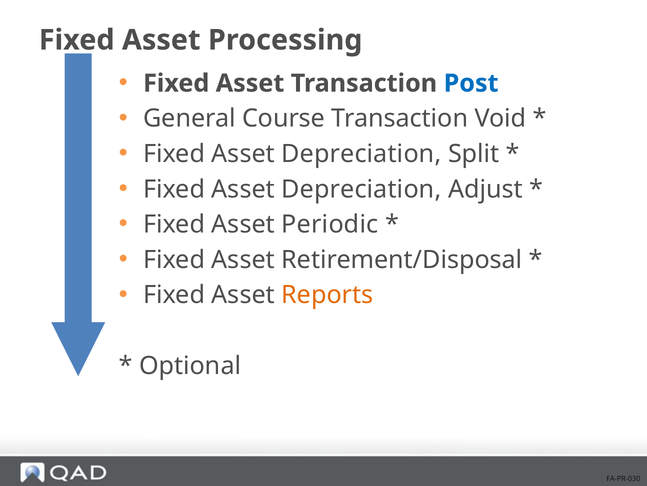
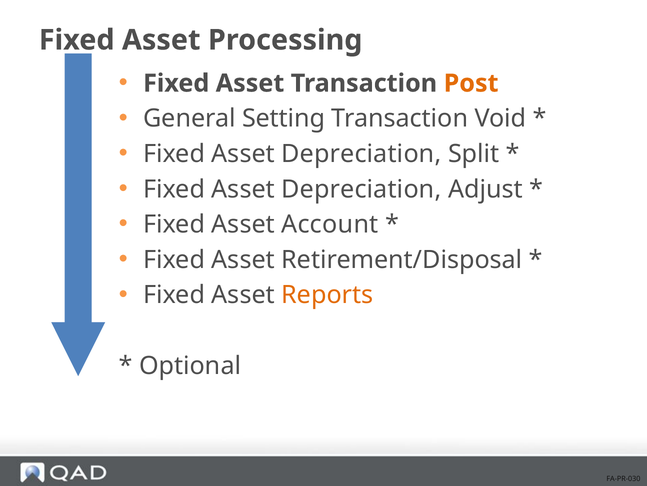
Post colour: blue -> orange
Course: Course -> Setting
Periodic: Periodic -> Account
